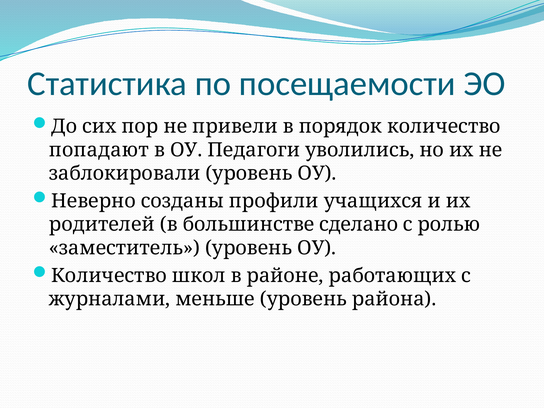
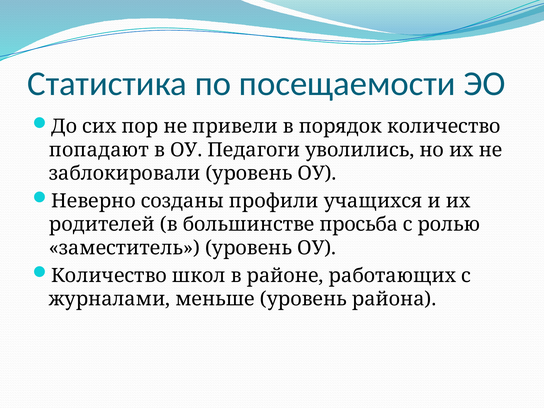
сделано: сделано -> просьба
